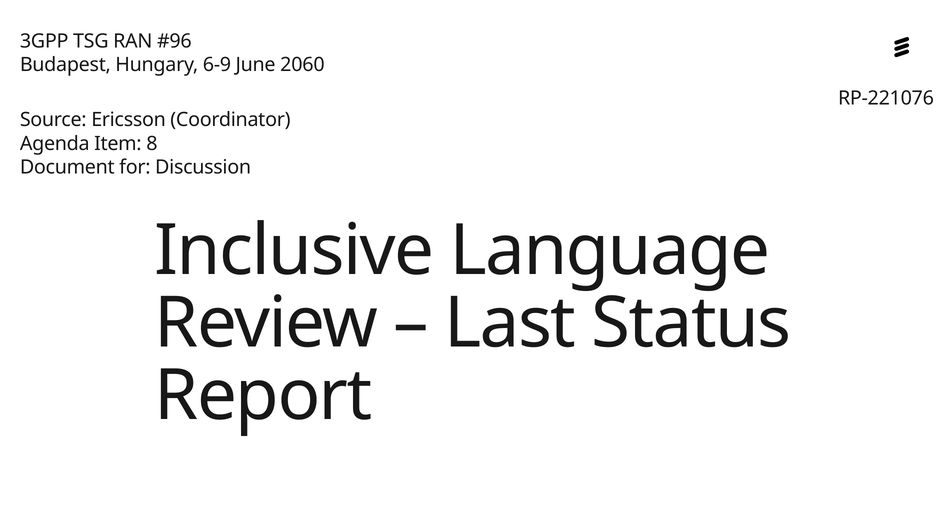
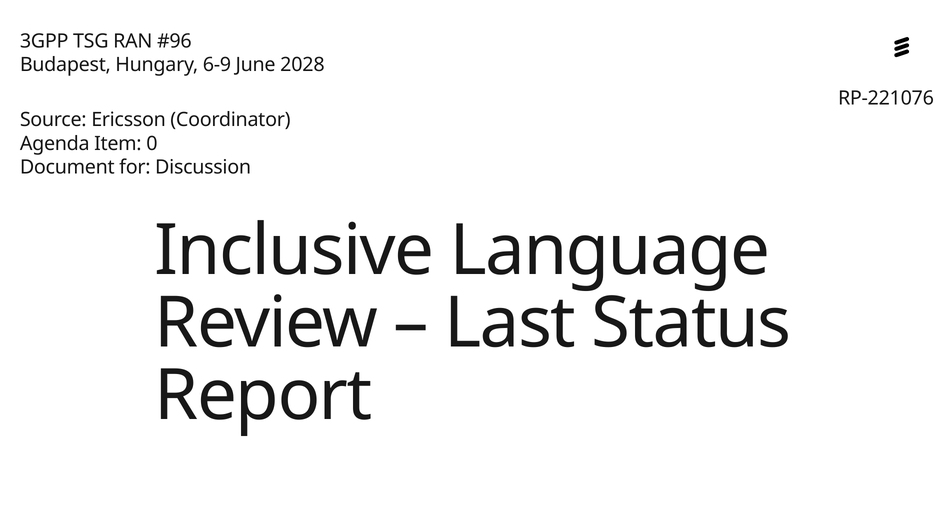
2060: 2060 -> 2028
8: 8 -> 0
